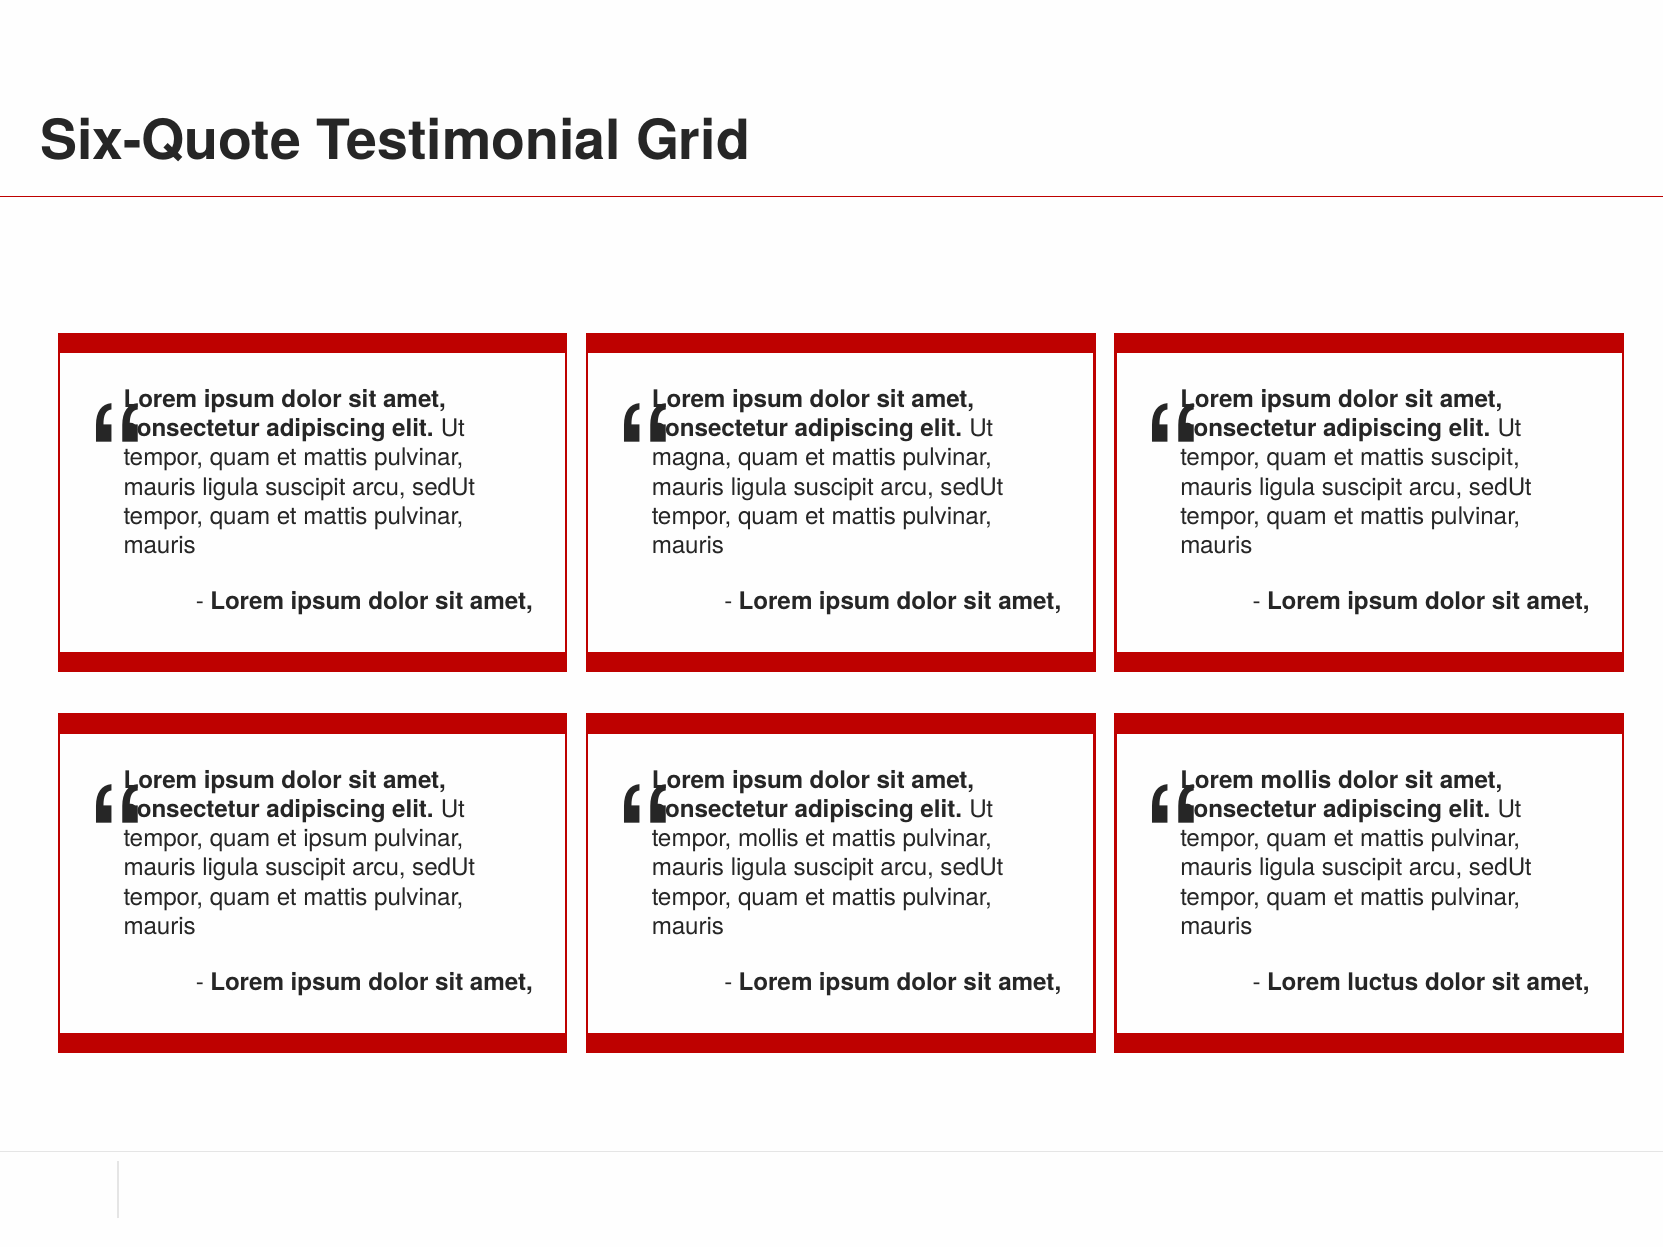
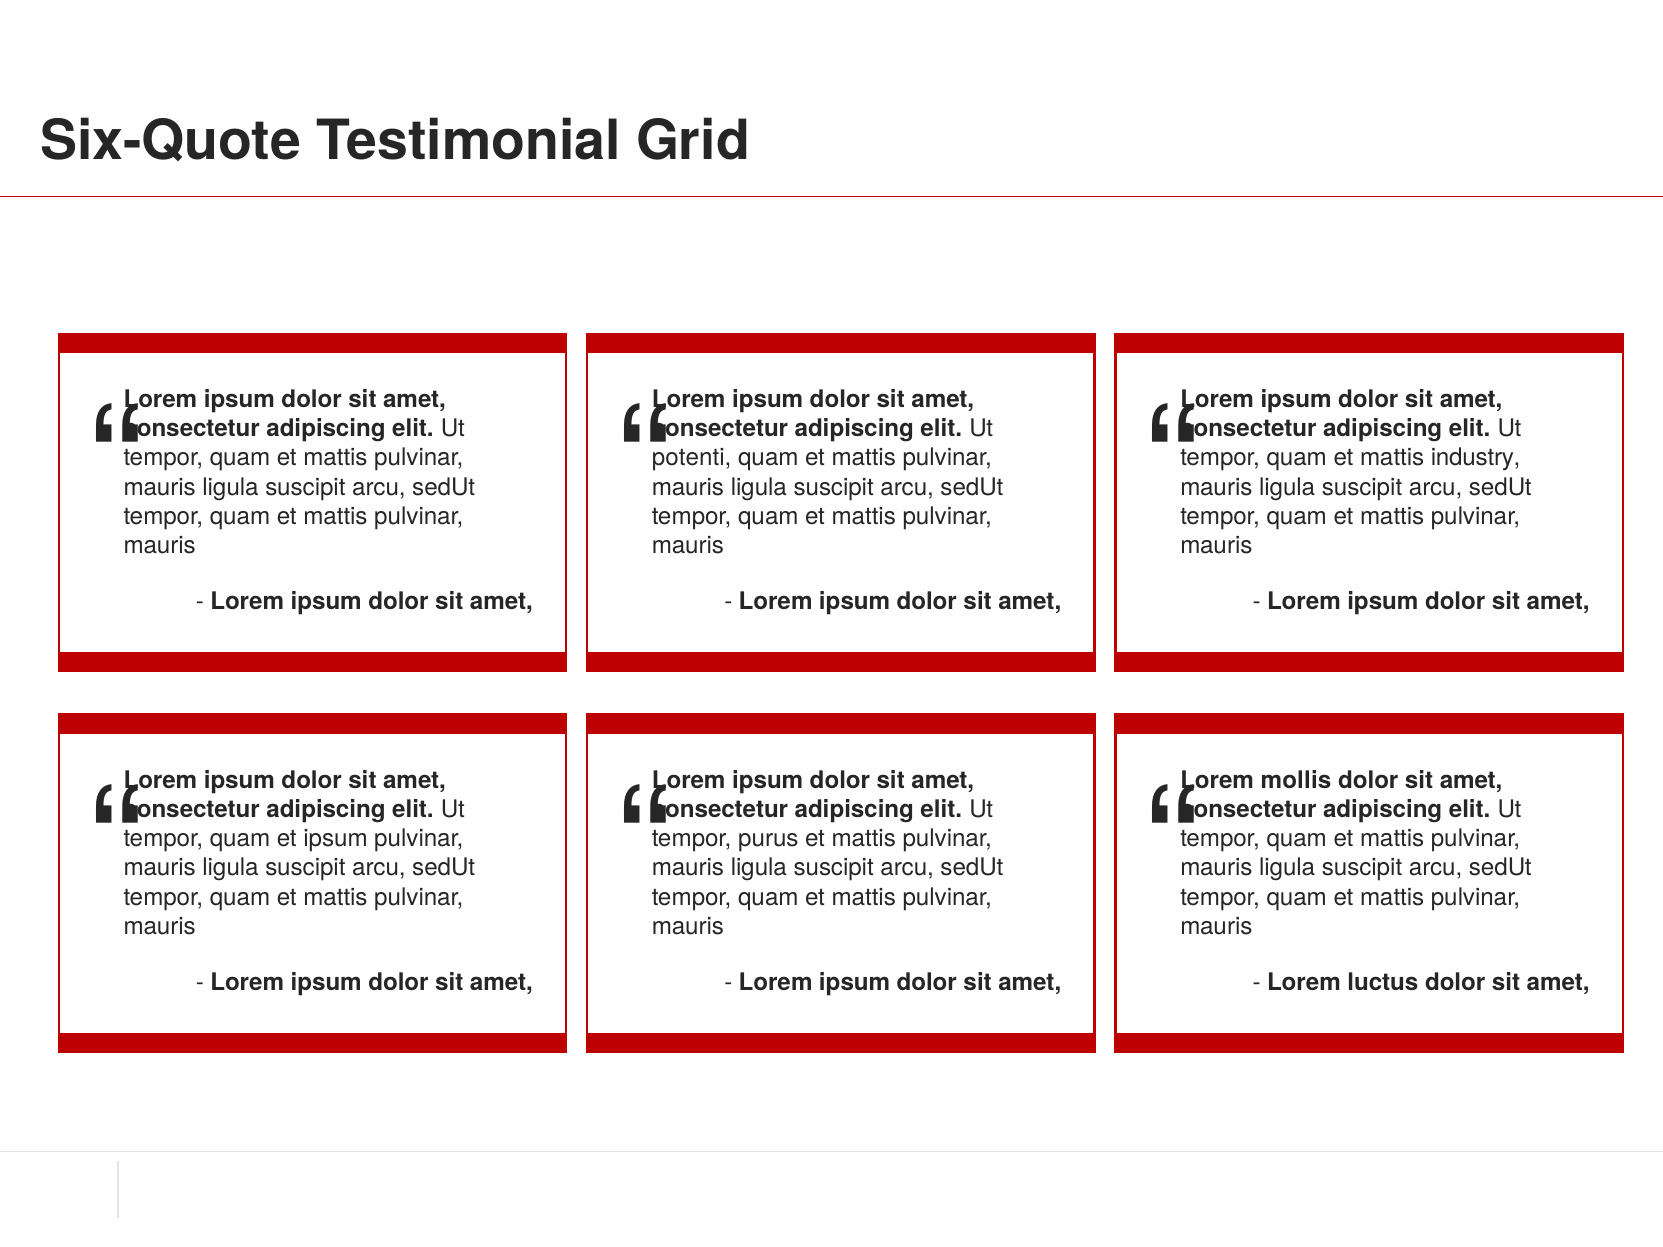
magna: magna -> potenti
mattis suscipit: suscipit -> industry
tempor mollis: mollis -> purus
